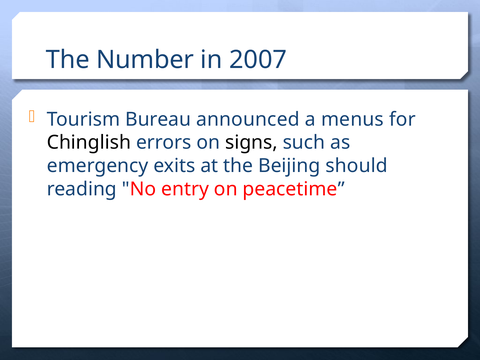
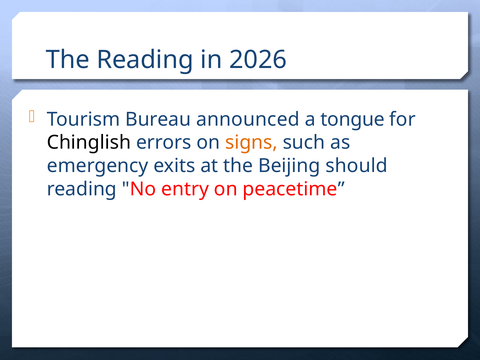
The Number: Number -> Reading
2007: 2007 -> 2026
menus: menus -> tongue
signs colour: black -> orange
